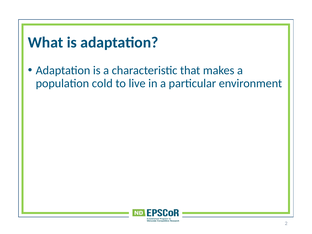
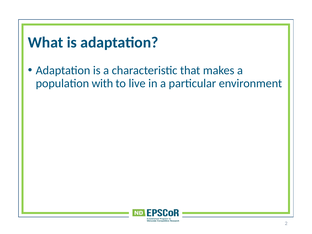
cold: cold -> with
